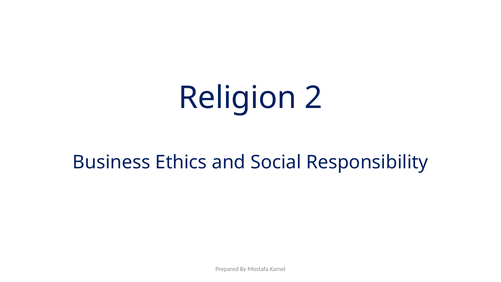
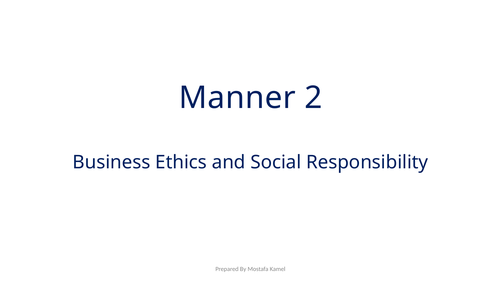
Religion: Religion -> Manner
